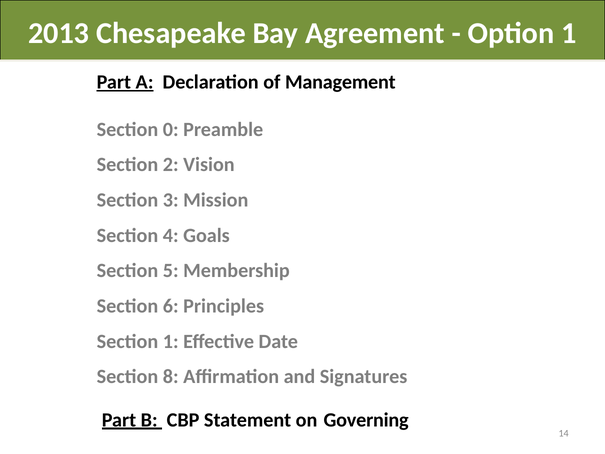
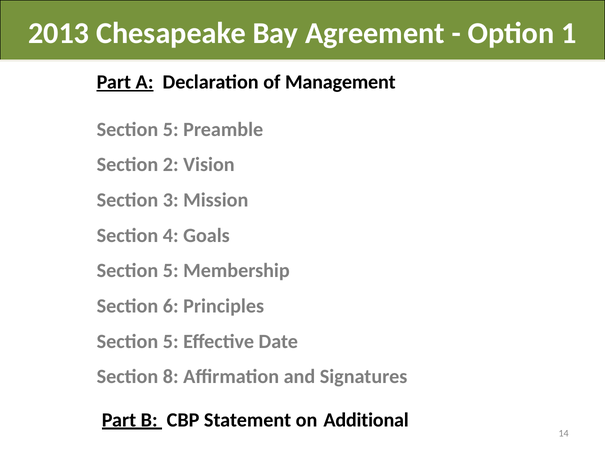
0 at (171, 129): 0 -> 5
1 at (171, 341): 1 -> 5
Governing: Governing -> Additional
